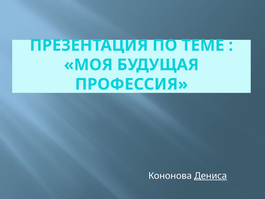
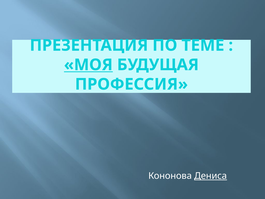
МОЯ underline: none -> present
